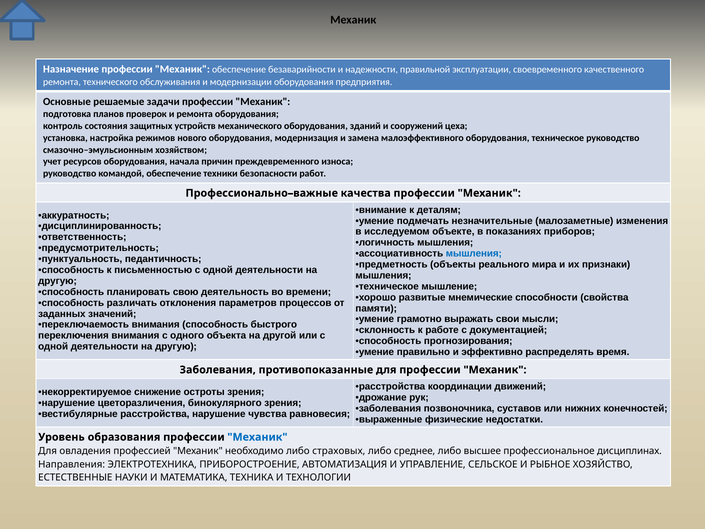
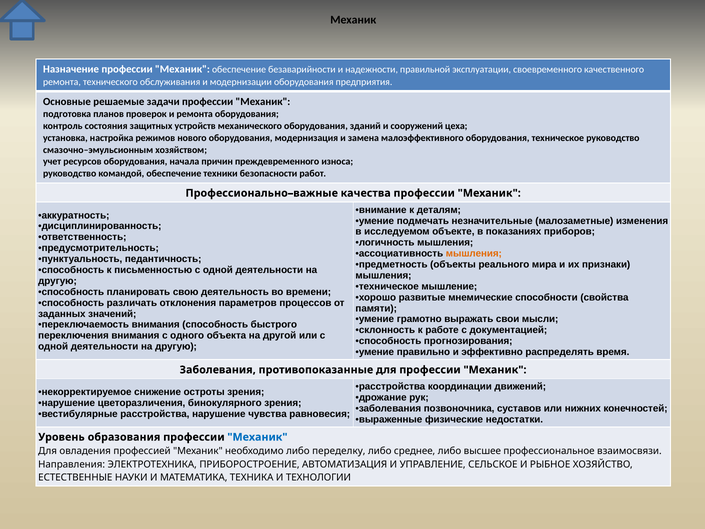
мышления at (474, 253) colour: blue -> orange
страховых: страховых -> переделку
дисциплинах: дисциплинах -> взаимосвязи
